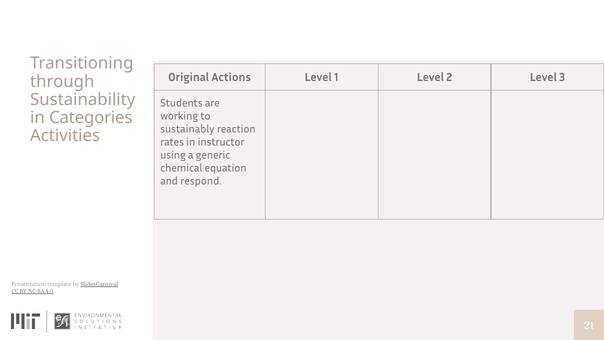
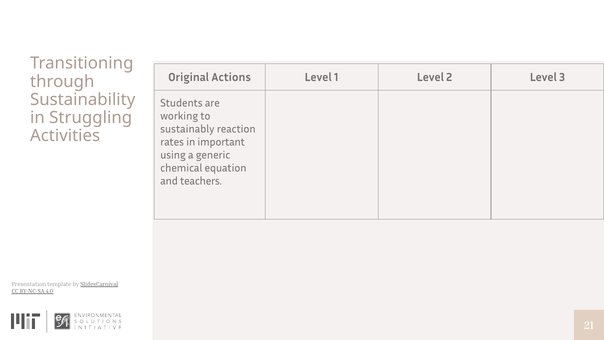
Categories: Categories -> Struggling
instructor: instructor -> important
respond: respond -> teachers
